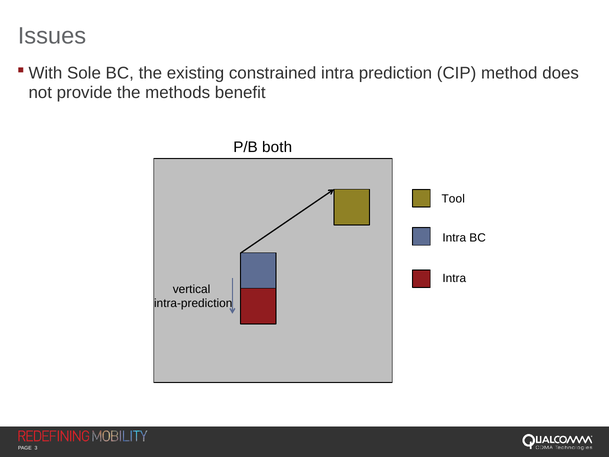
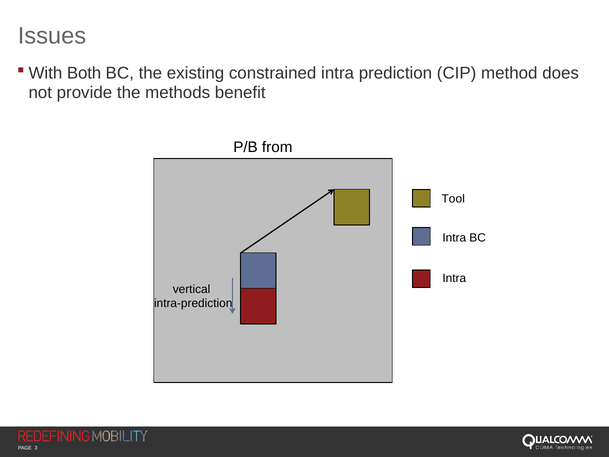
Sole: Sole -> Both
both: both -> from
